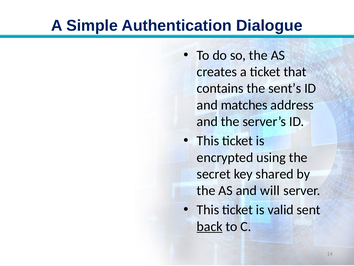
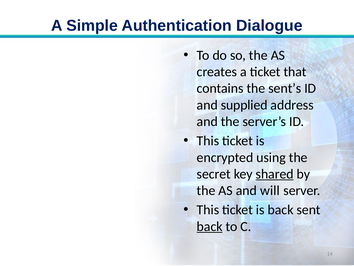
matches: matches -> supplied
shared underline: none -> present
is valid: valid -> back
